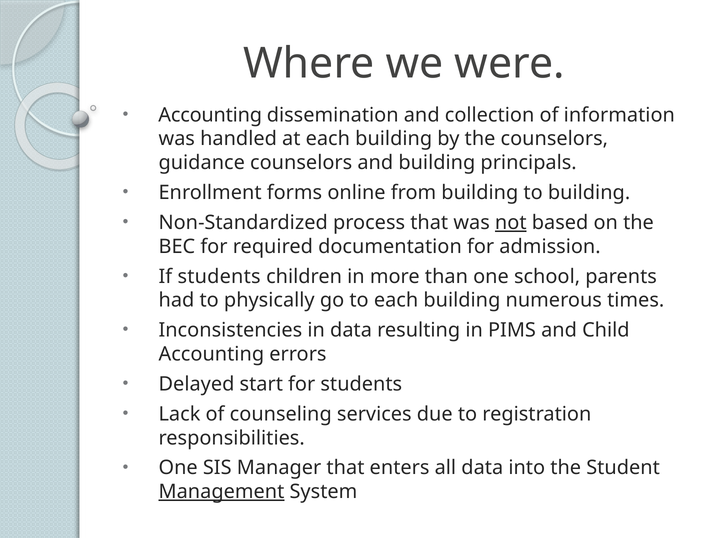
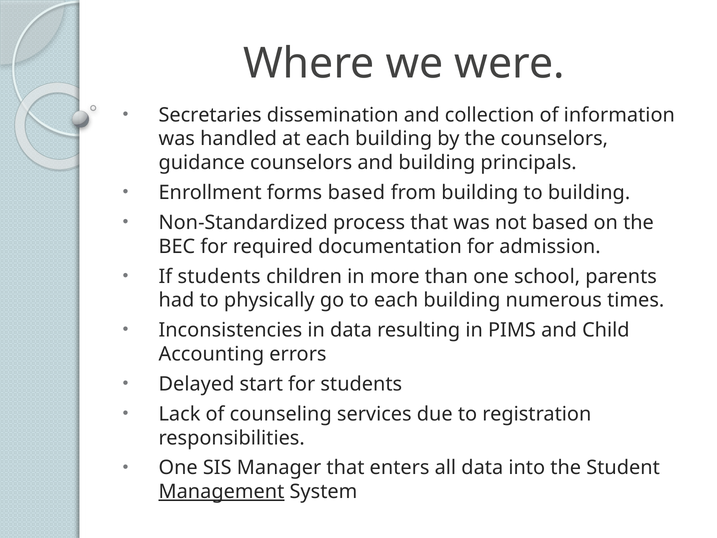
Accounting at (210, 115): Accounting -> Secretaries
forms online: online -> based
not underline: present -> none
